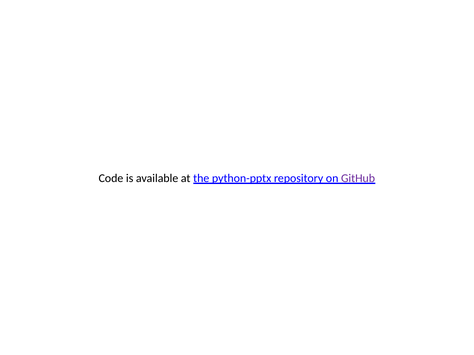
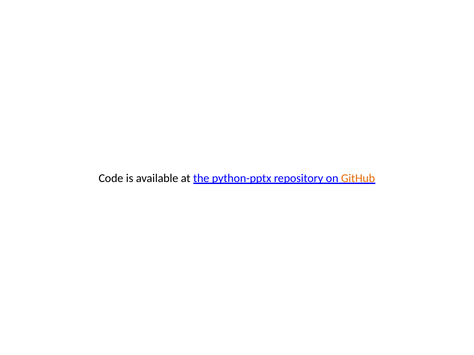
GitHub colour: purple -> orange
